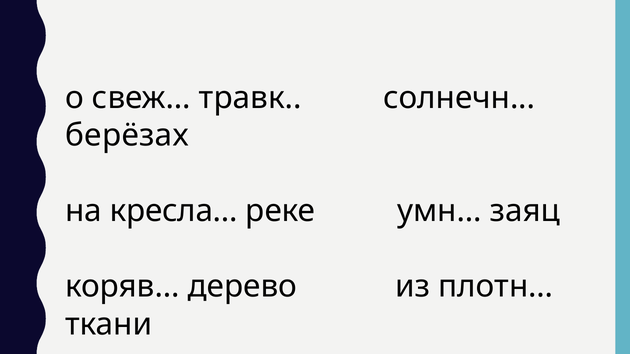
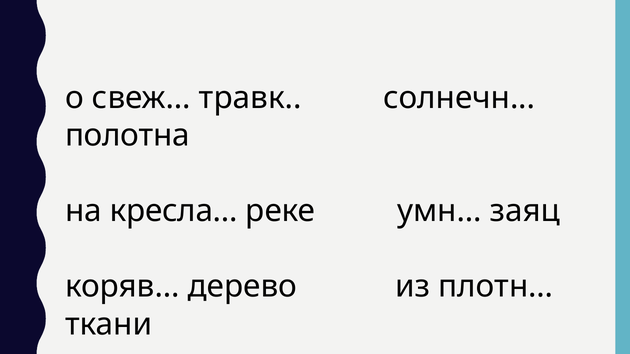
берёзах: берёзах -> полотна
